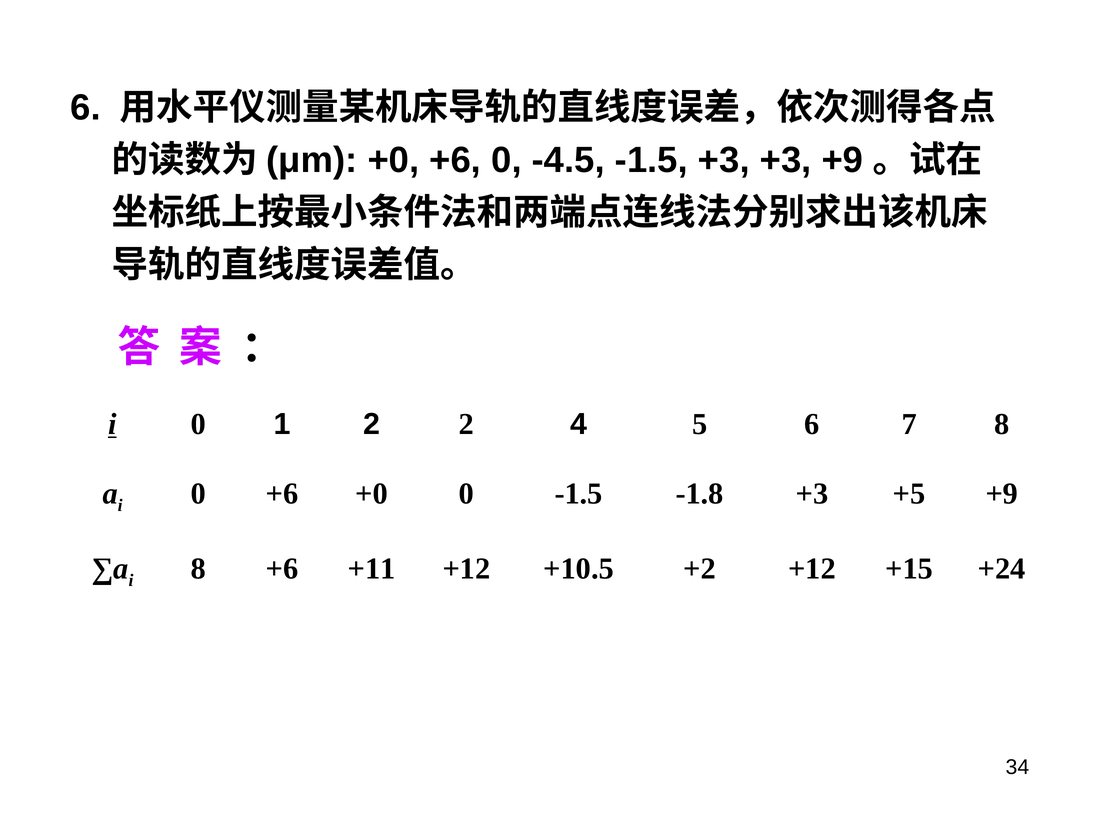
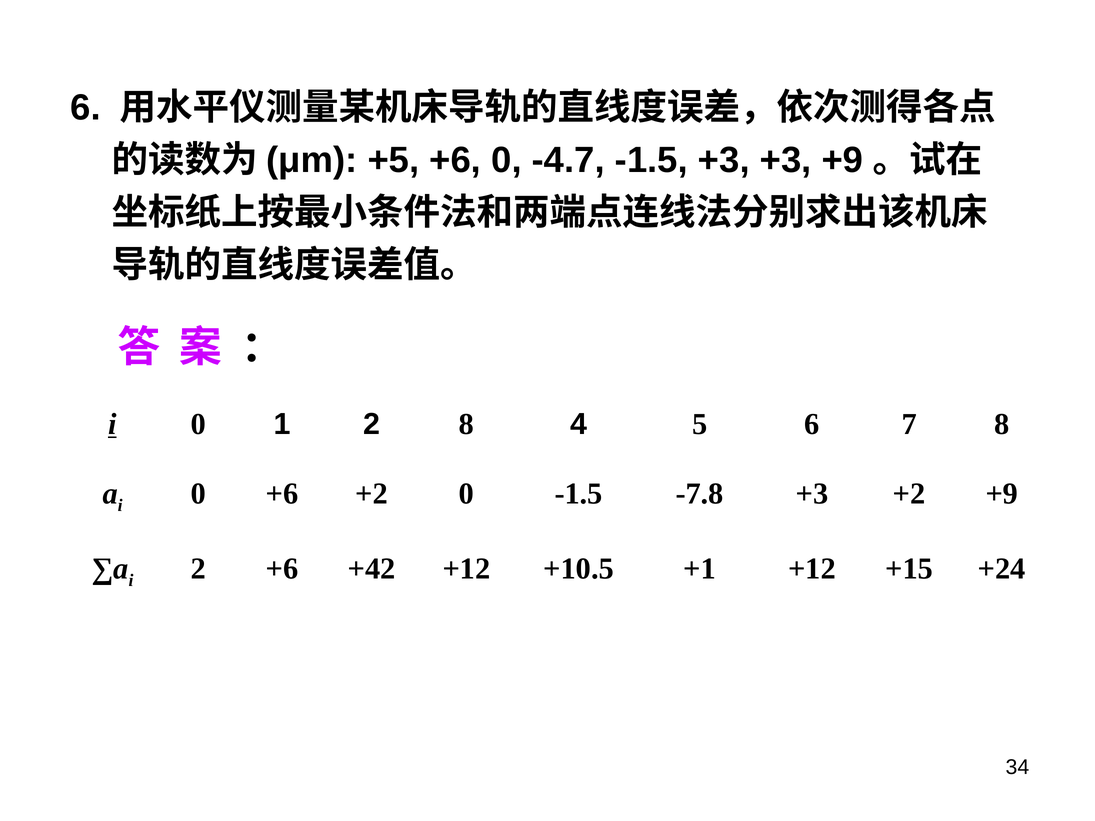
+0 at (393, 160): +0 -> +5
-4.5: -4.5 -> -4.7
2 2: 2 -> 8
+6 +0: +0 -> +2
-1.8: -1.8 -> -7.8
+3 +5: +5 -> +2
i 8: 8 -> 2
+11: +11 -> +42
+2: +2 -> +1
